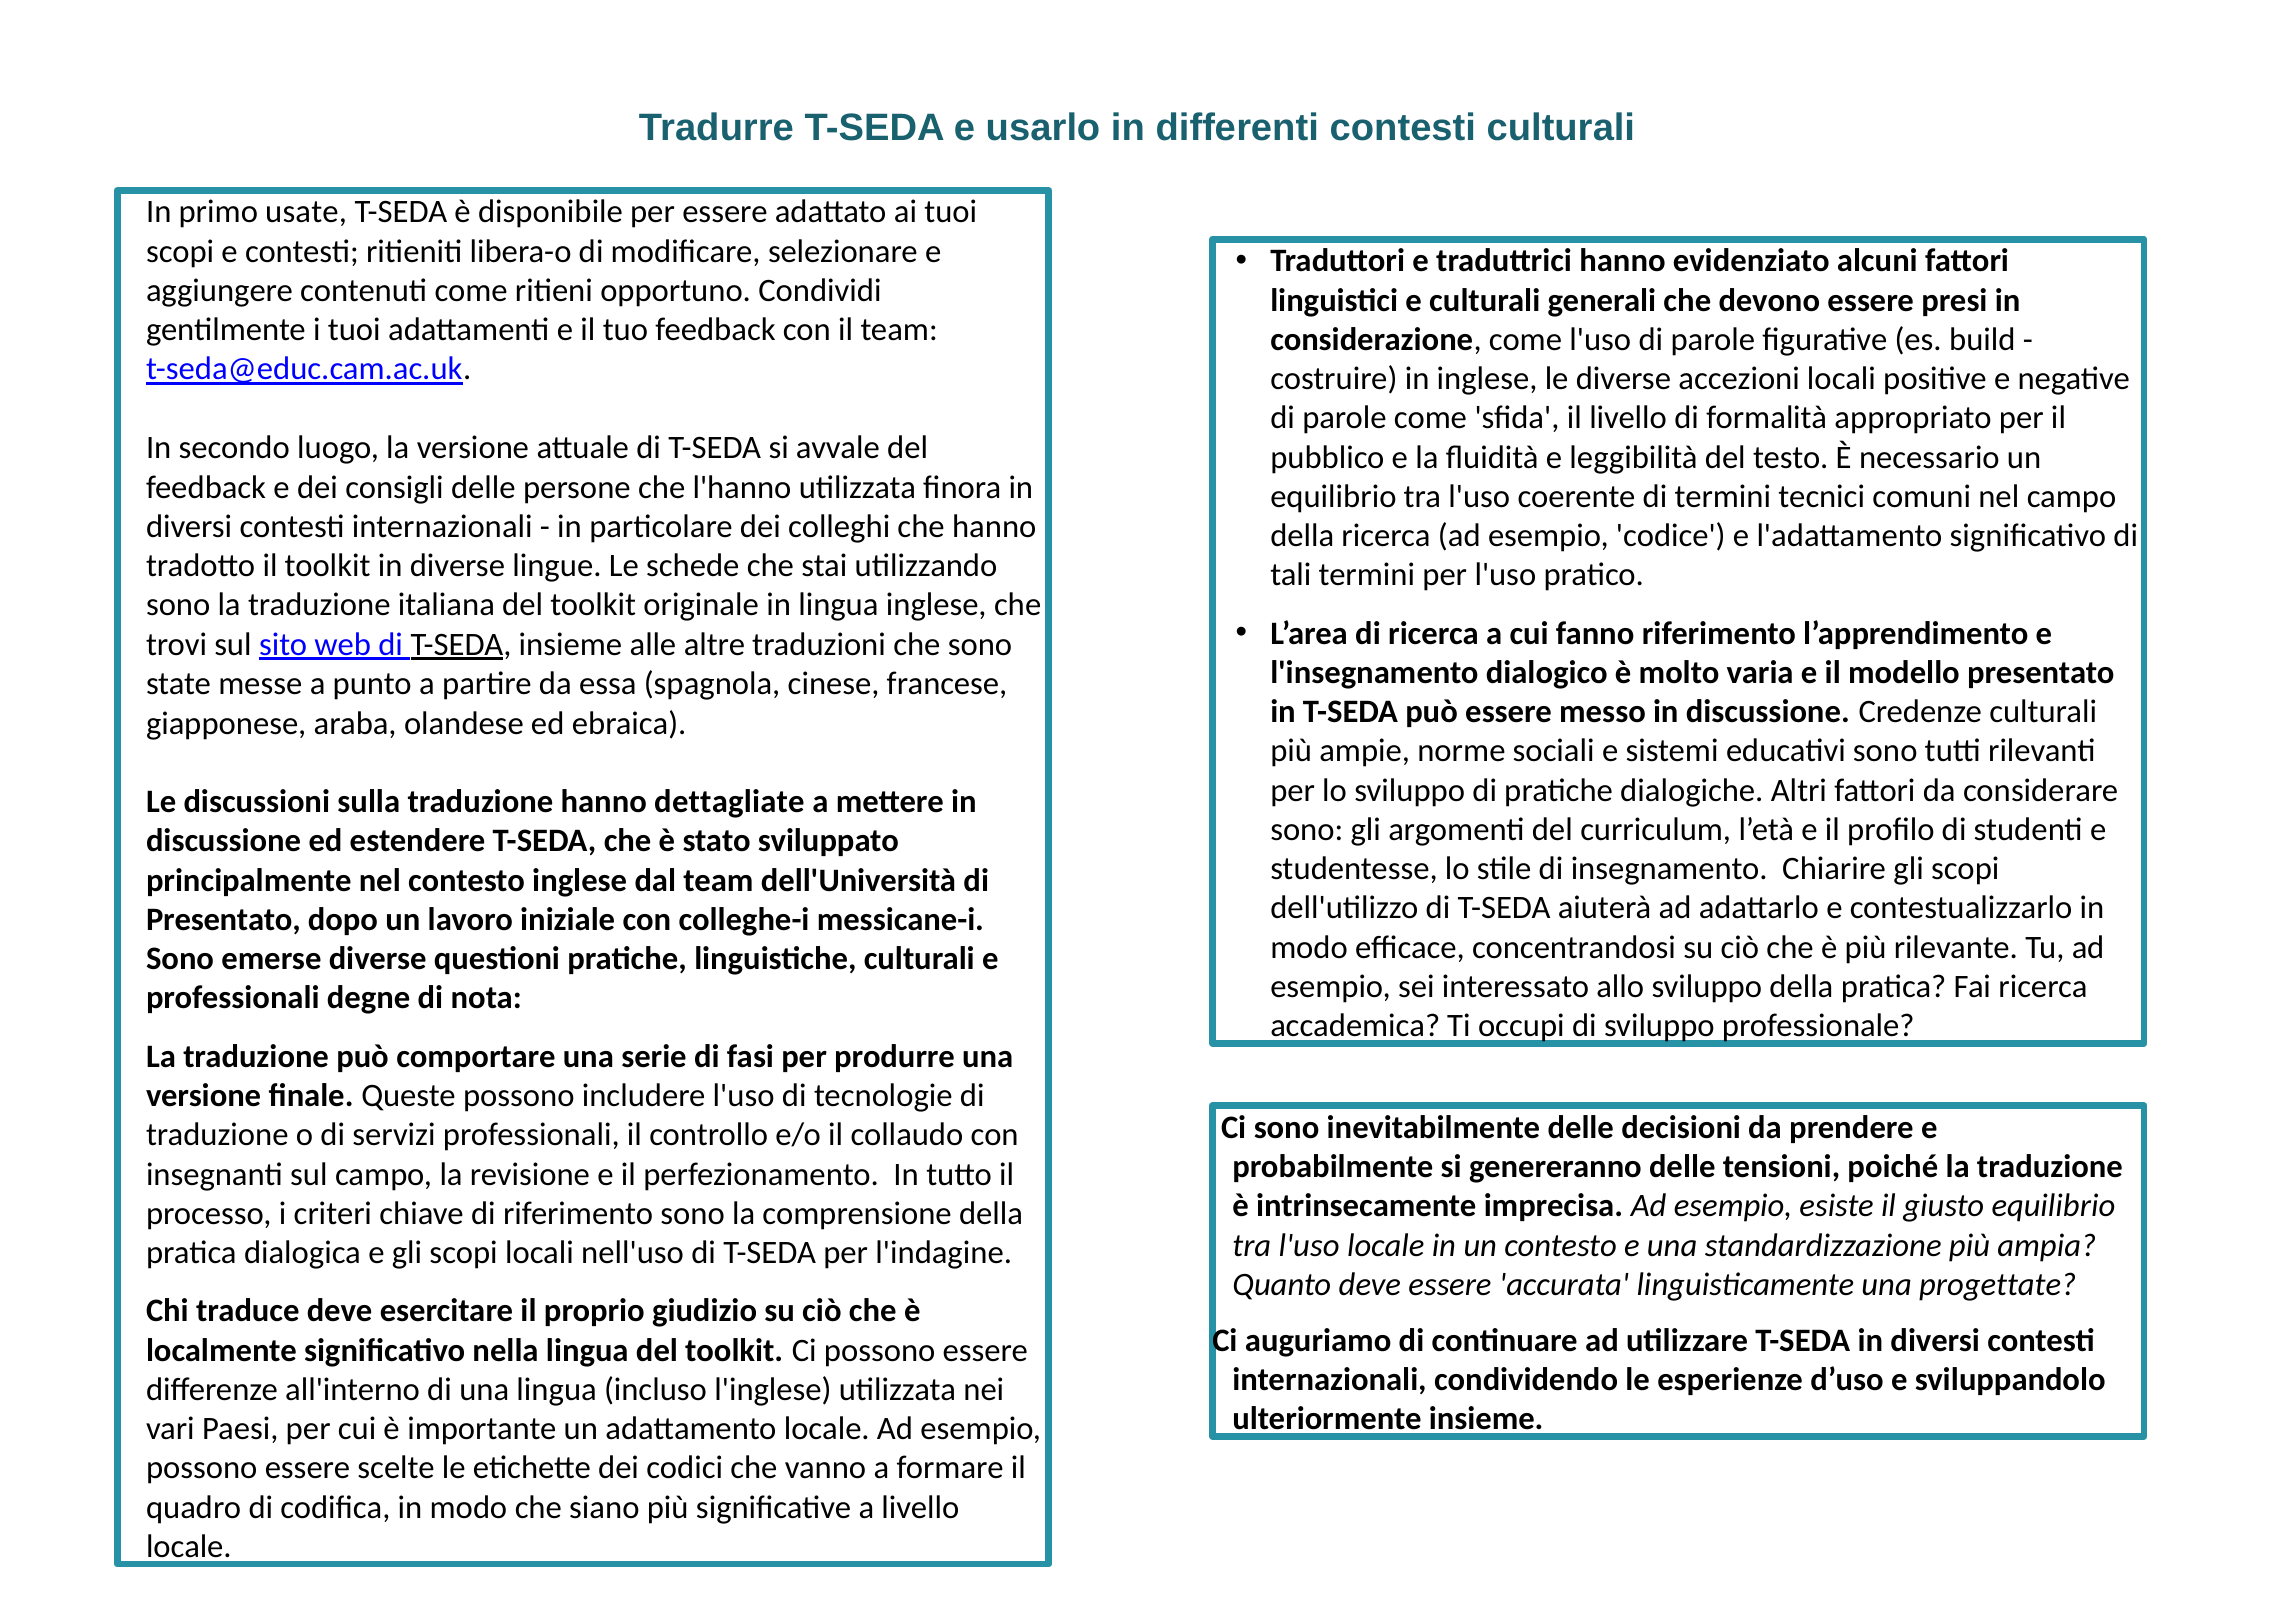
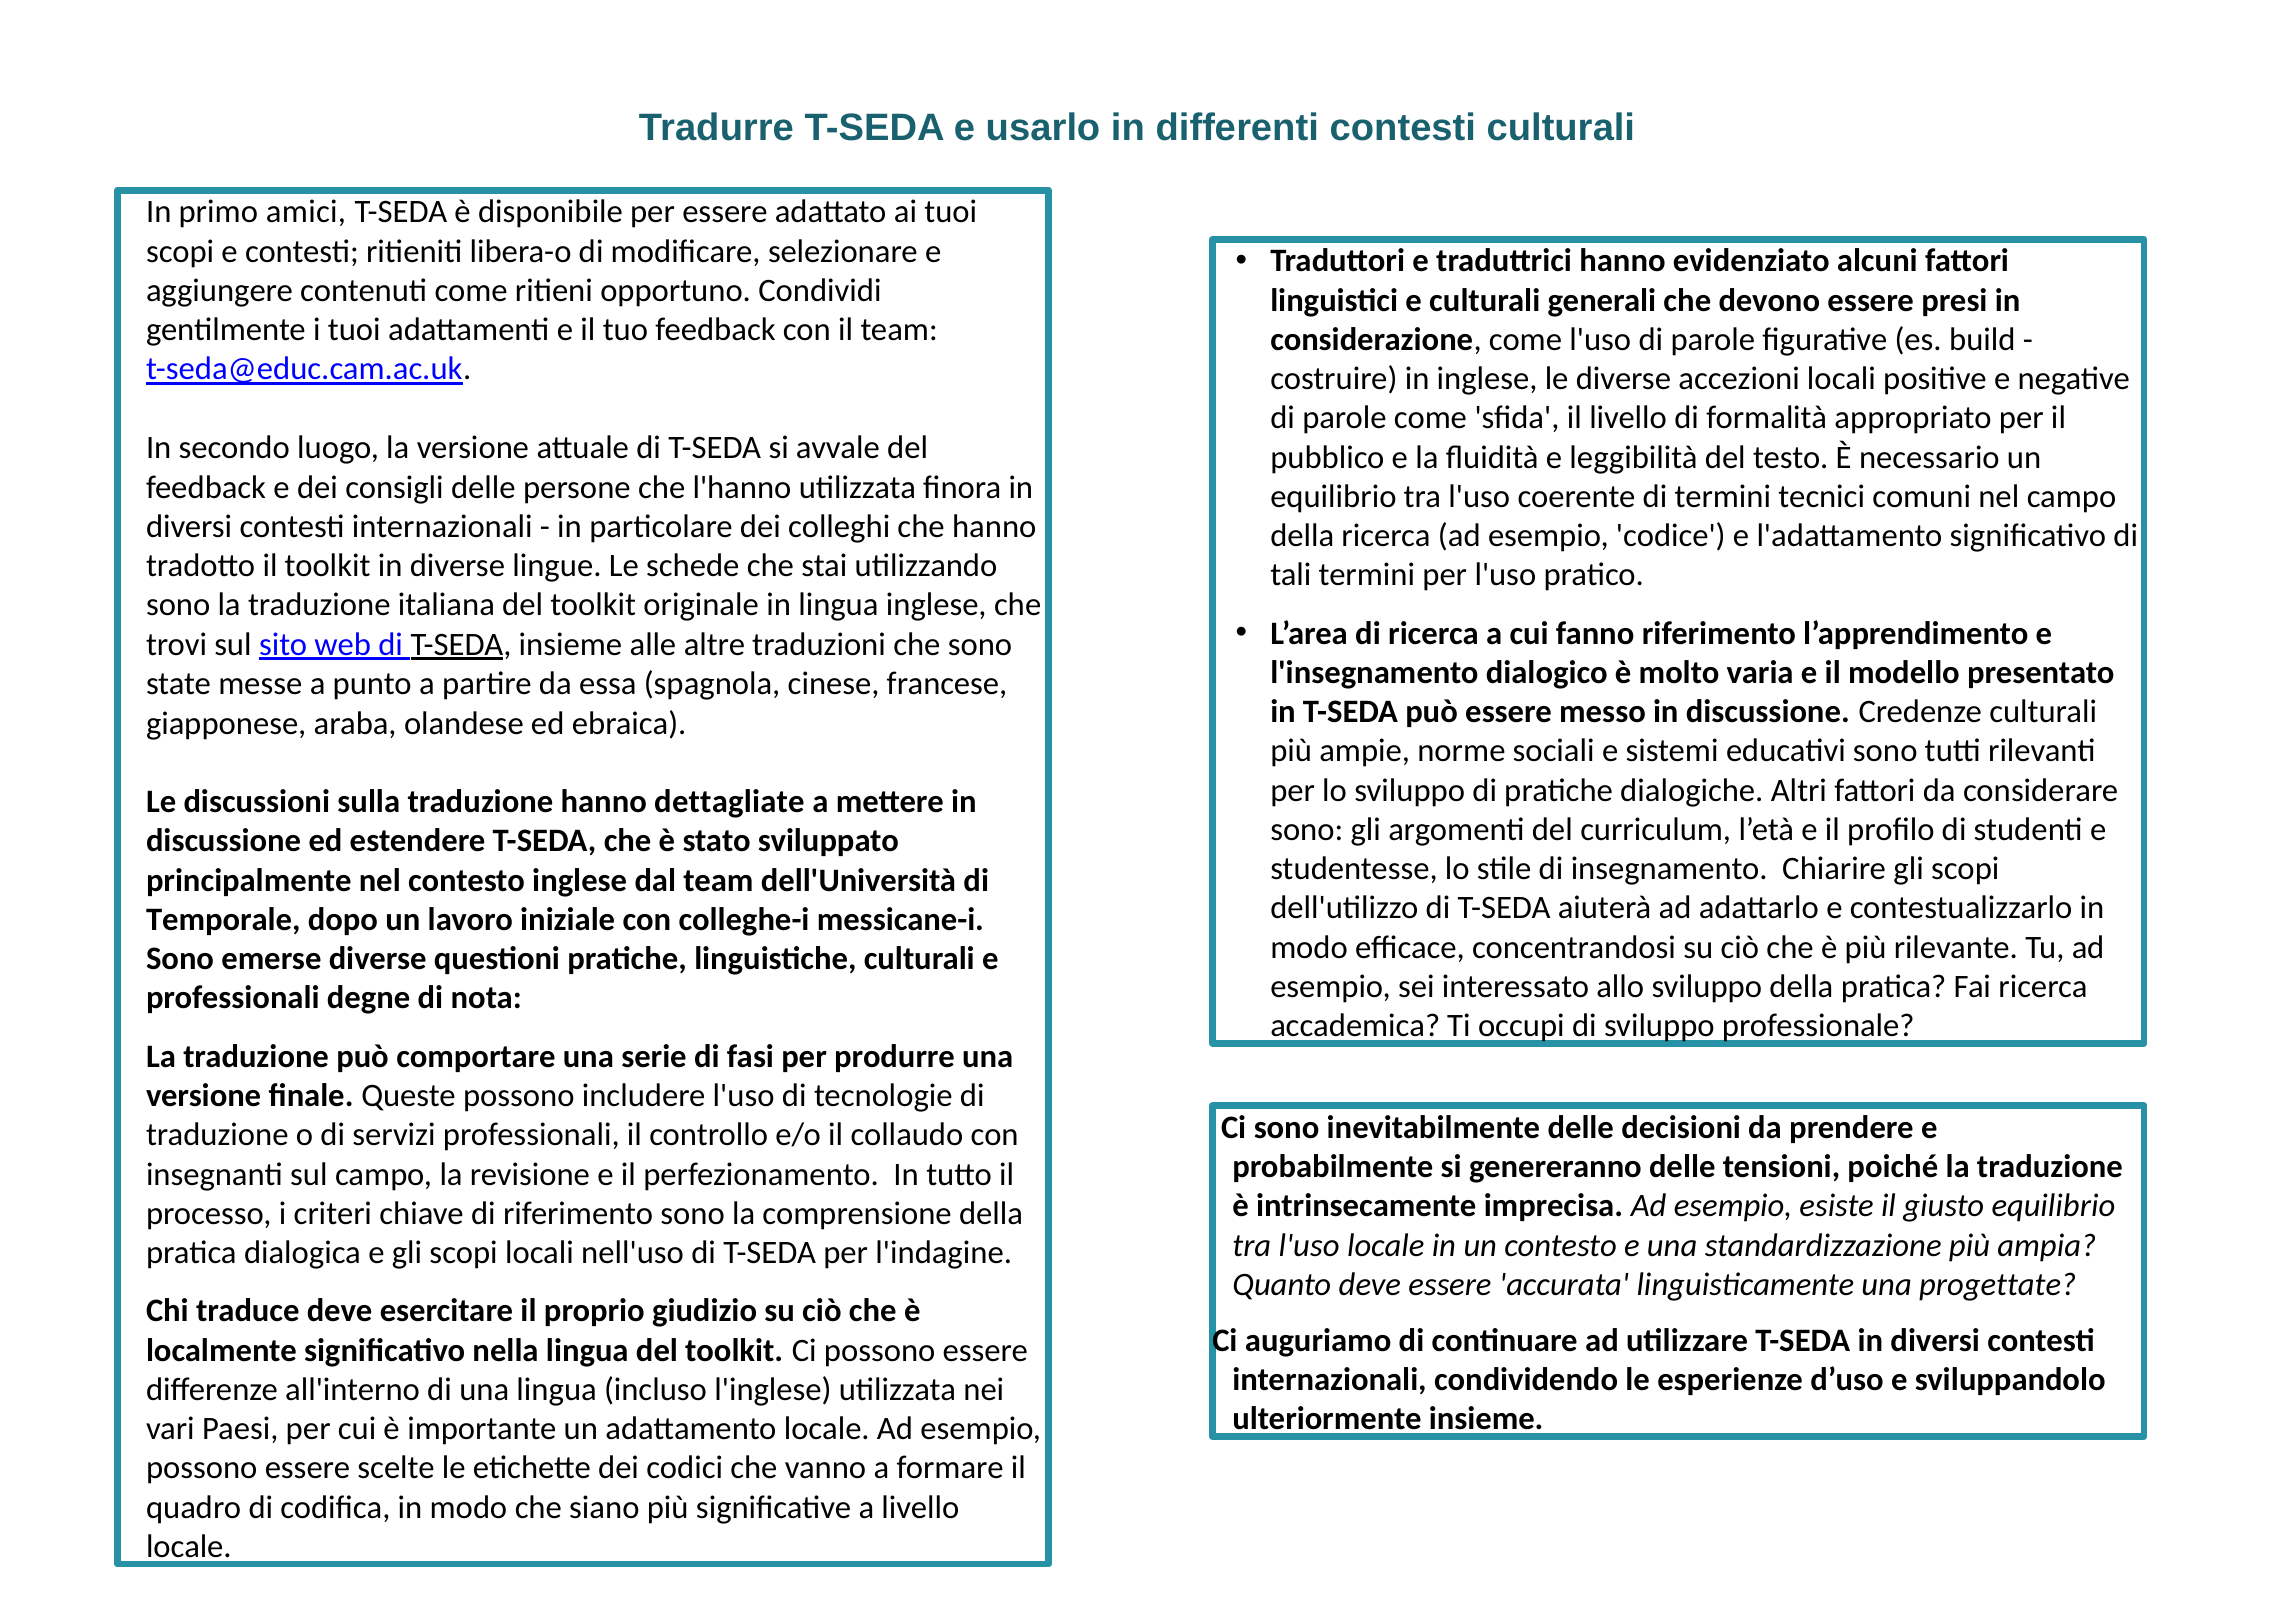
usate: usate -> amici
Presentato at (223, 919): Presentato -> Temporale
